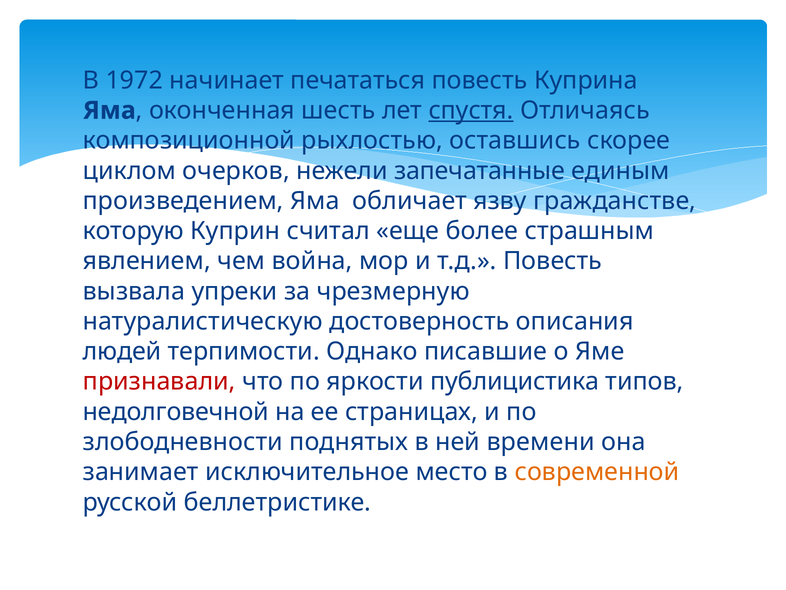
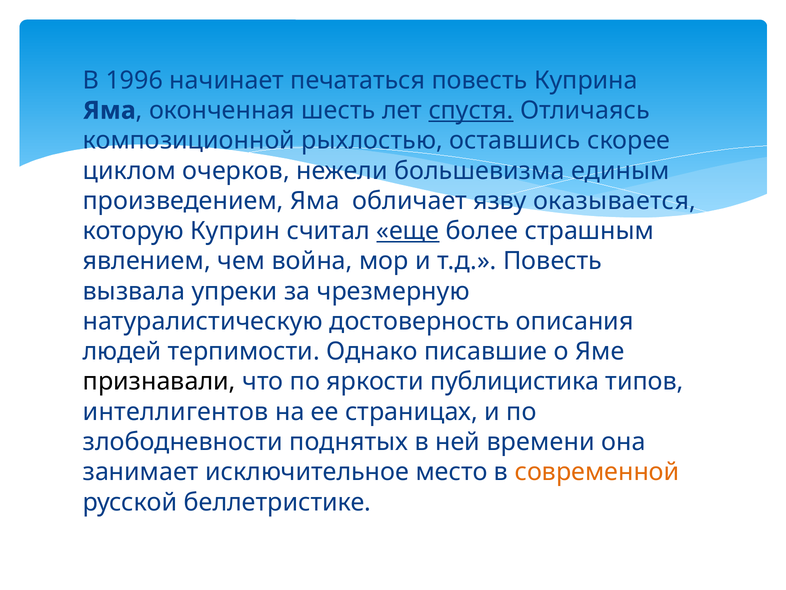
1972: 1972 -> 1996
запечатанные: запечатанные -> большевизма
гражданстве: гражданстве -> оказывается
еще underline: none -> present
признавали colour: red -> black
недолговечной: недолговечной -> интеллигентов
